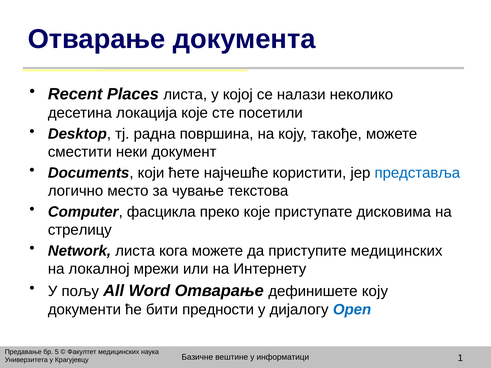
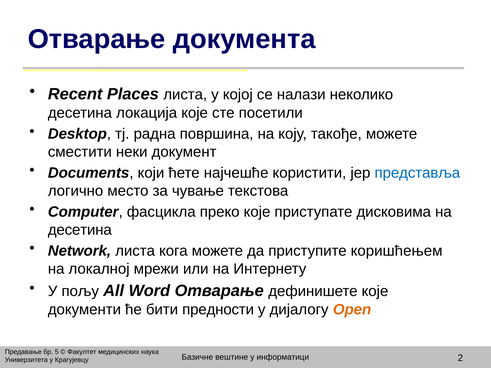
стрелицу at (80, 230): стрелицу -> десетина
приступите медицинских: медицинских -> коришћењем
дефинишете коју: коју -> које
Open colour: blue -> orange
1: 1 -> 2
